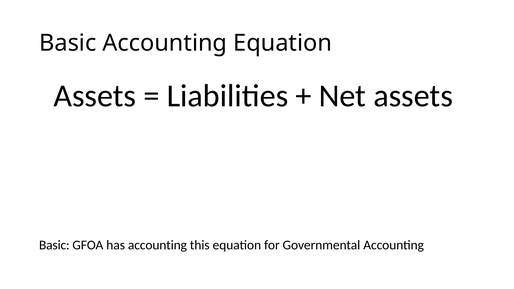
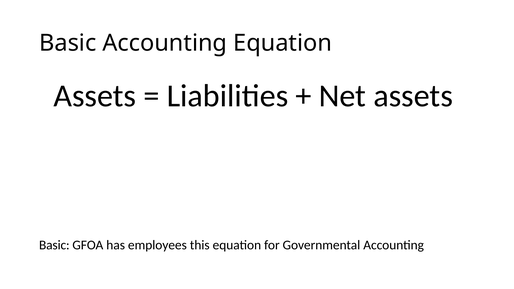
has accounting: accounting -> employees
